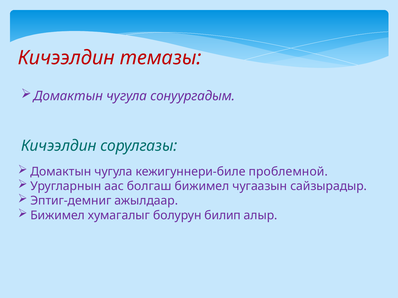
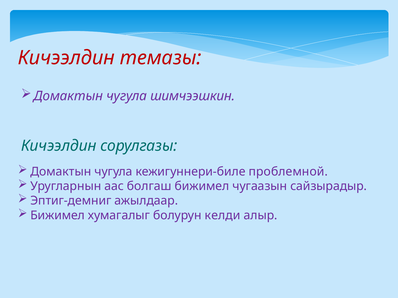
сонуургадым: сонуургадым -> шимчээшкин
билип: билип -> келди
